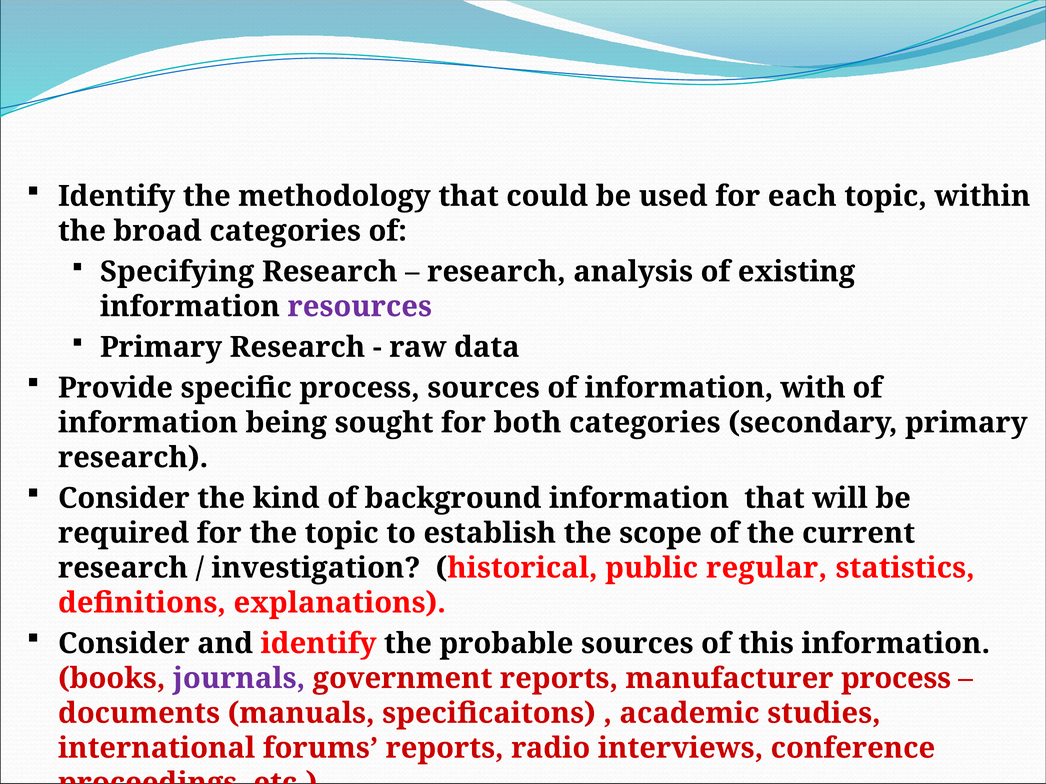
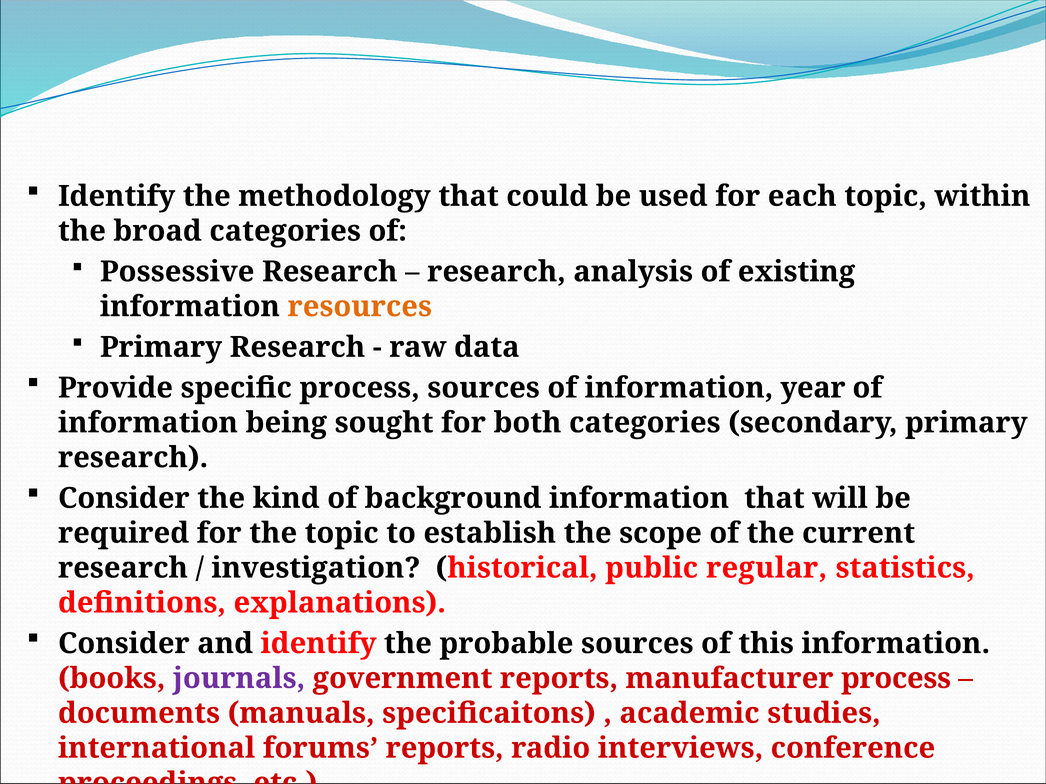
Specifying: Specifying -> Possessive
resources colour: purple -> orange
with: with -> year
